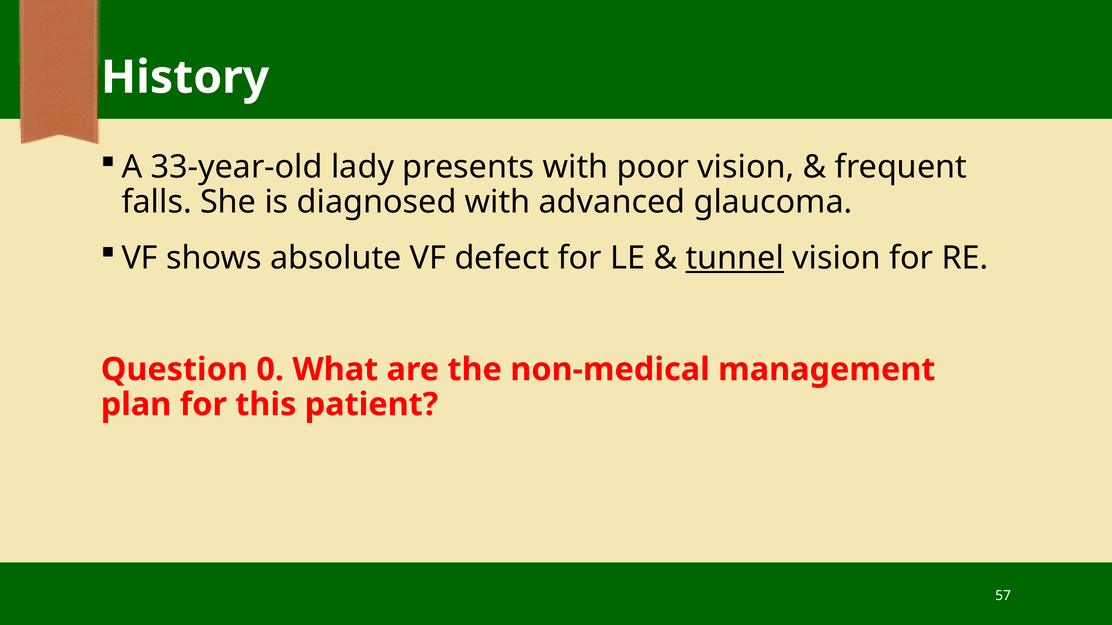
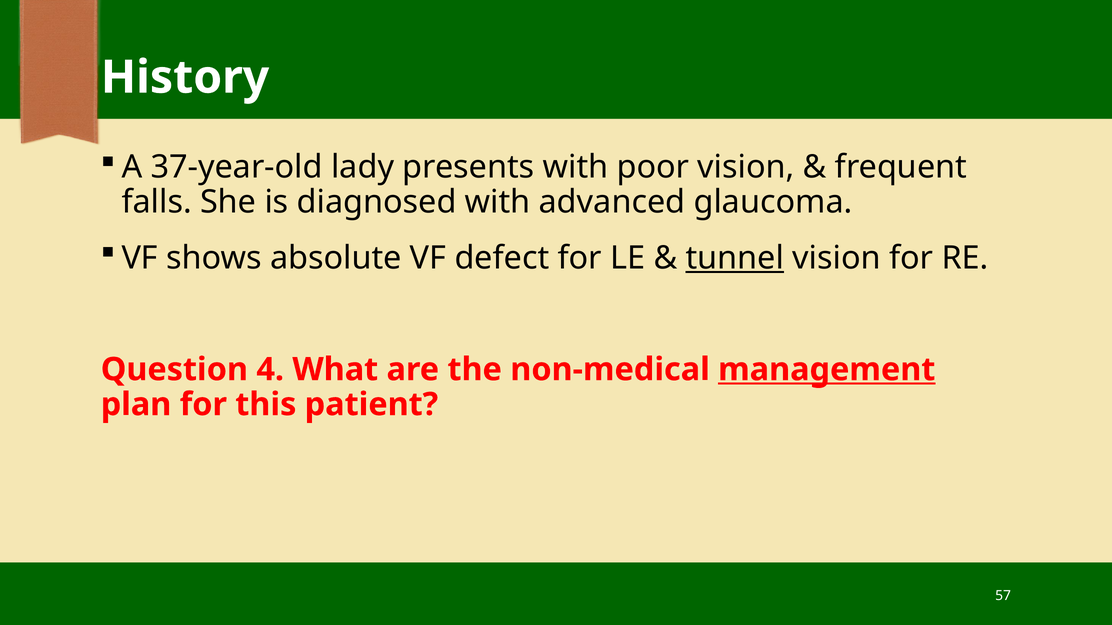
33-year-old: 33-year-old -> 37-year-old
0: 0 -> 4
management underline: none -> present
